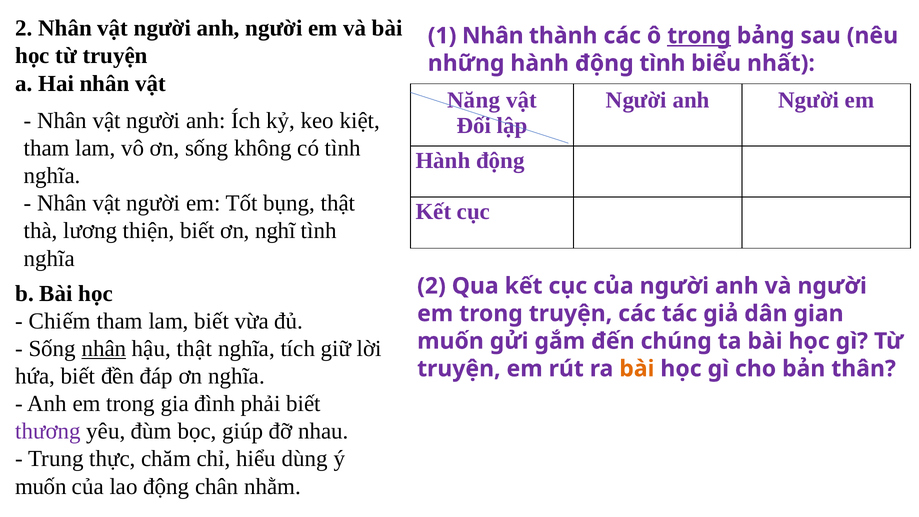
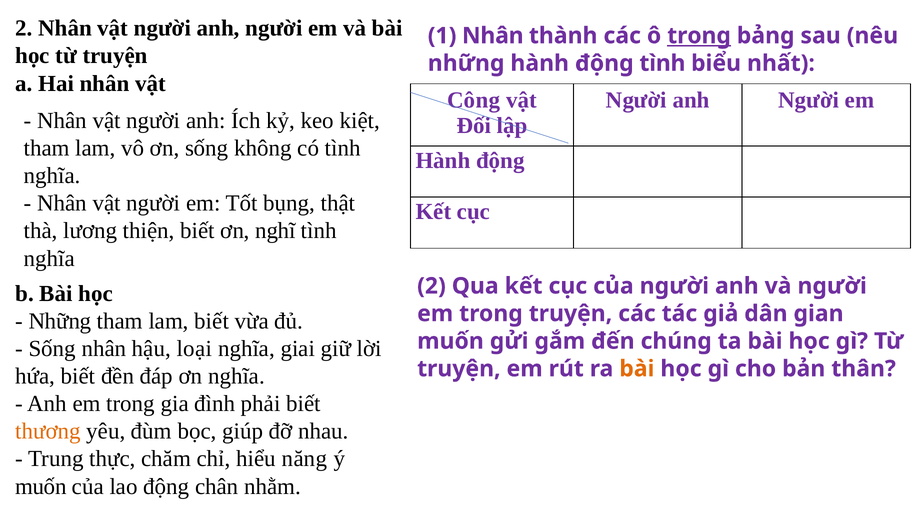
Năng: Năng -> Công
Chiếm at (60, 321): Chiếm -> Những
nhân at (104, 349) underline: present -> none
hậu thật: thật -> loại
tích: tích -> giai
thương colour: purple -> orange
dùng: dùng -> năng
